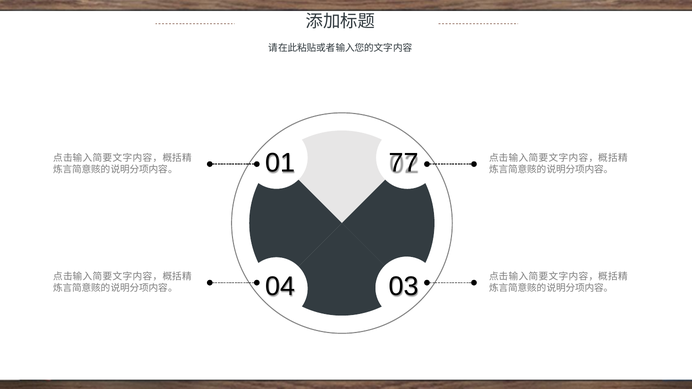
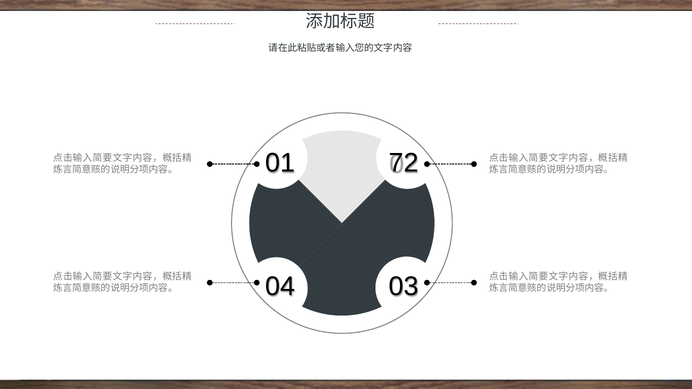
77: 77 -> 72
